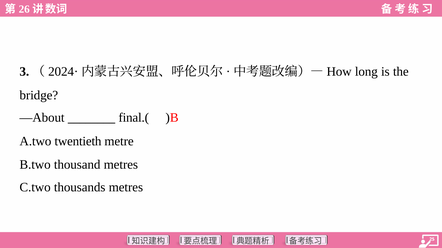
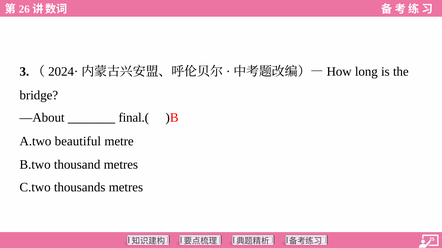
twentieth: twentieth -> beautiful
